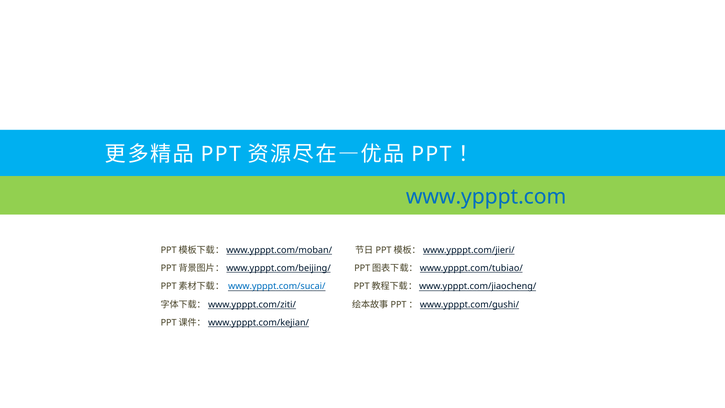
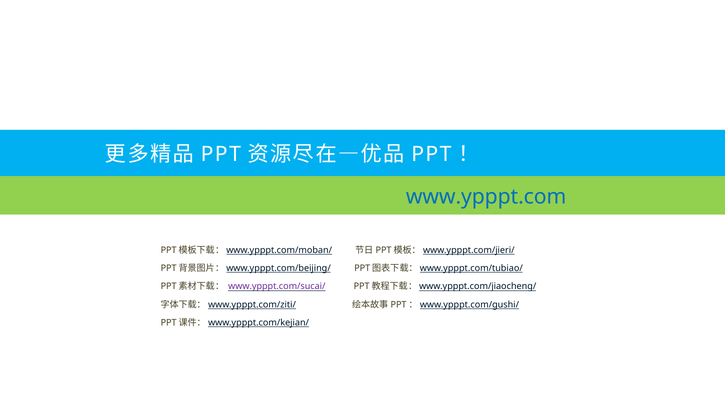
www.ypppt.com/sucai/ colour: blue -> purple
